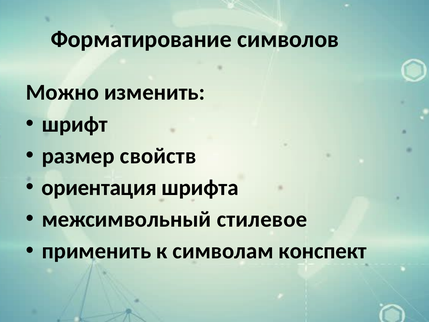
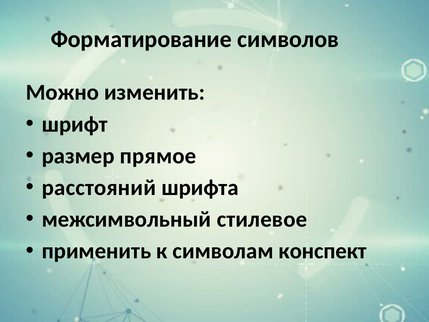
свойств: свойств -> прямое
ориентация: ориентация -> расстояний
